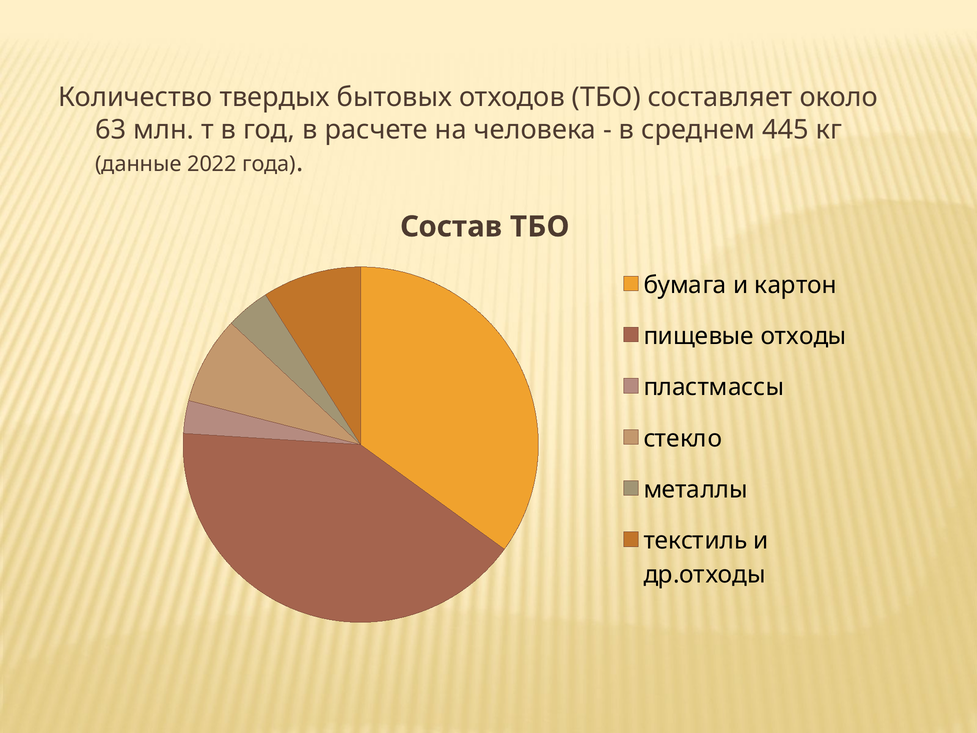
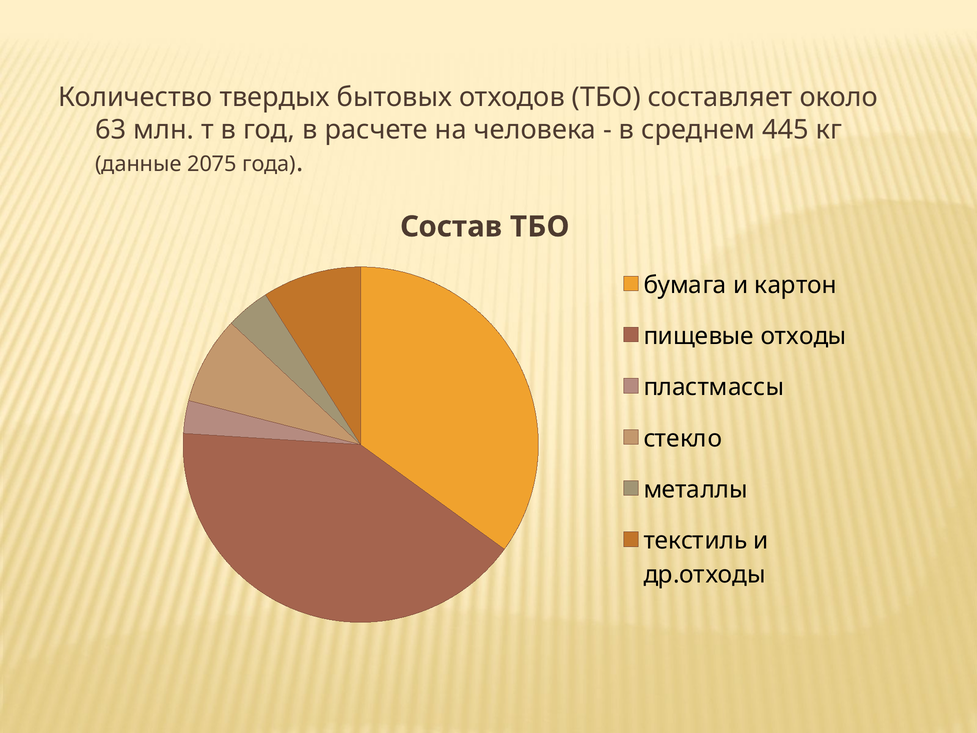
2022: 2022 -> 2075
